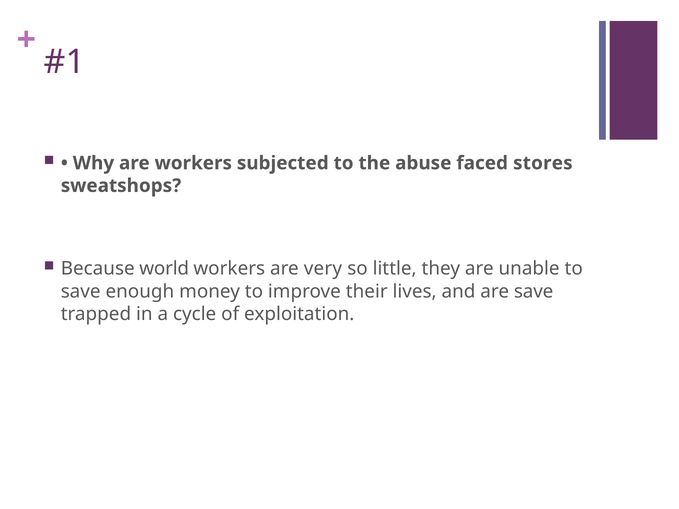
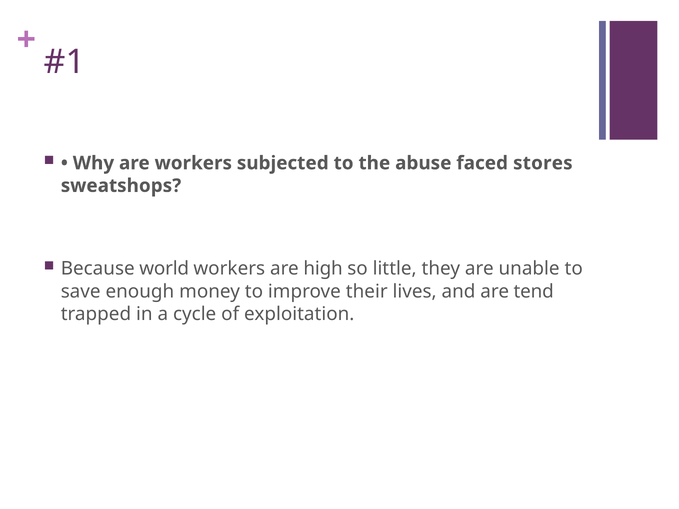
very: very -> high
are save: save -> tend
